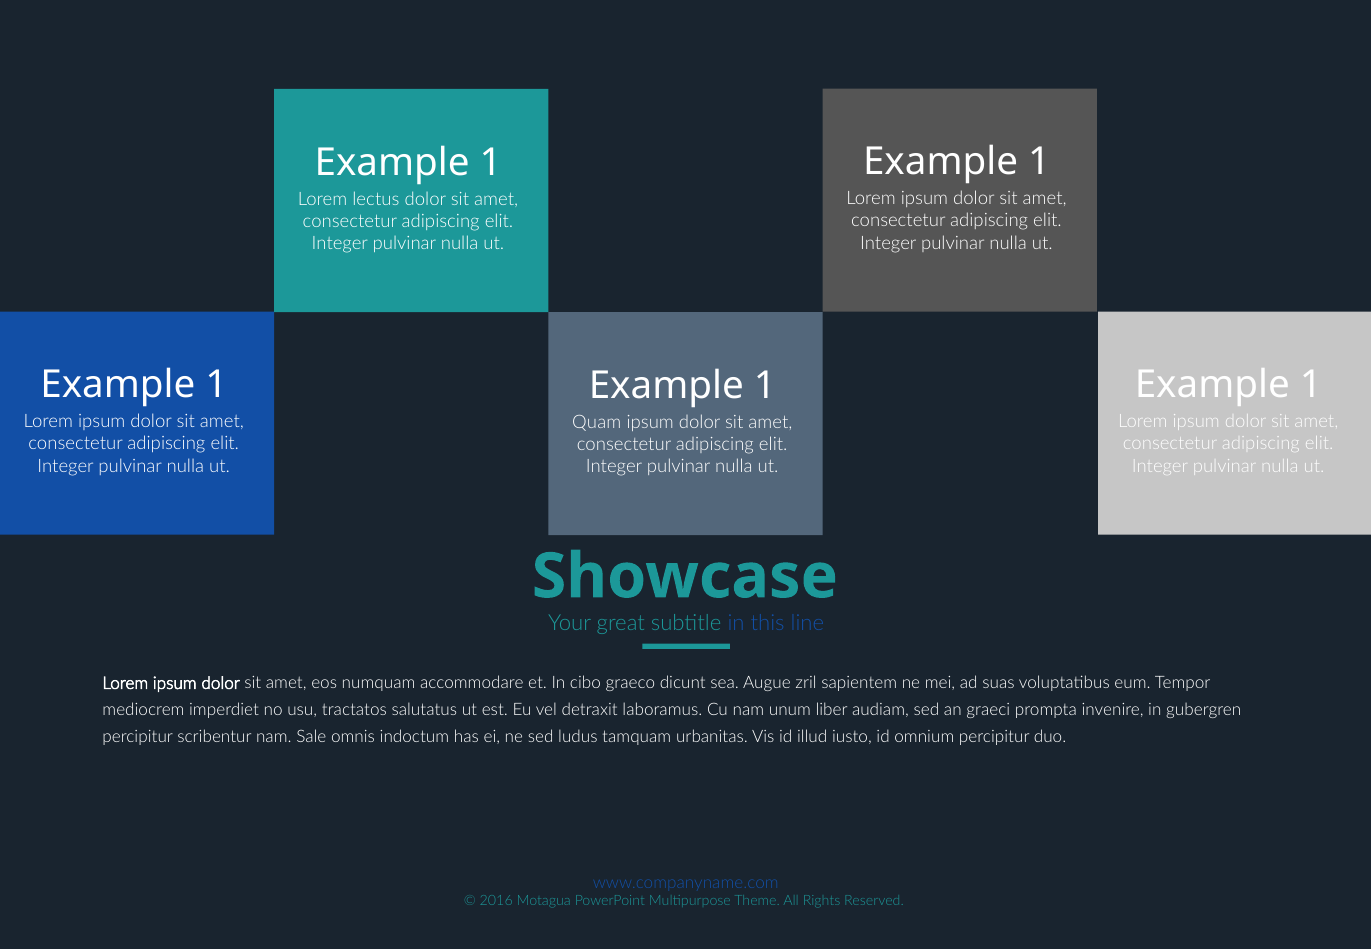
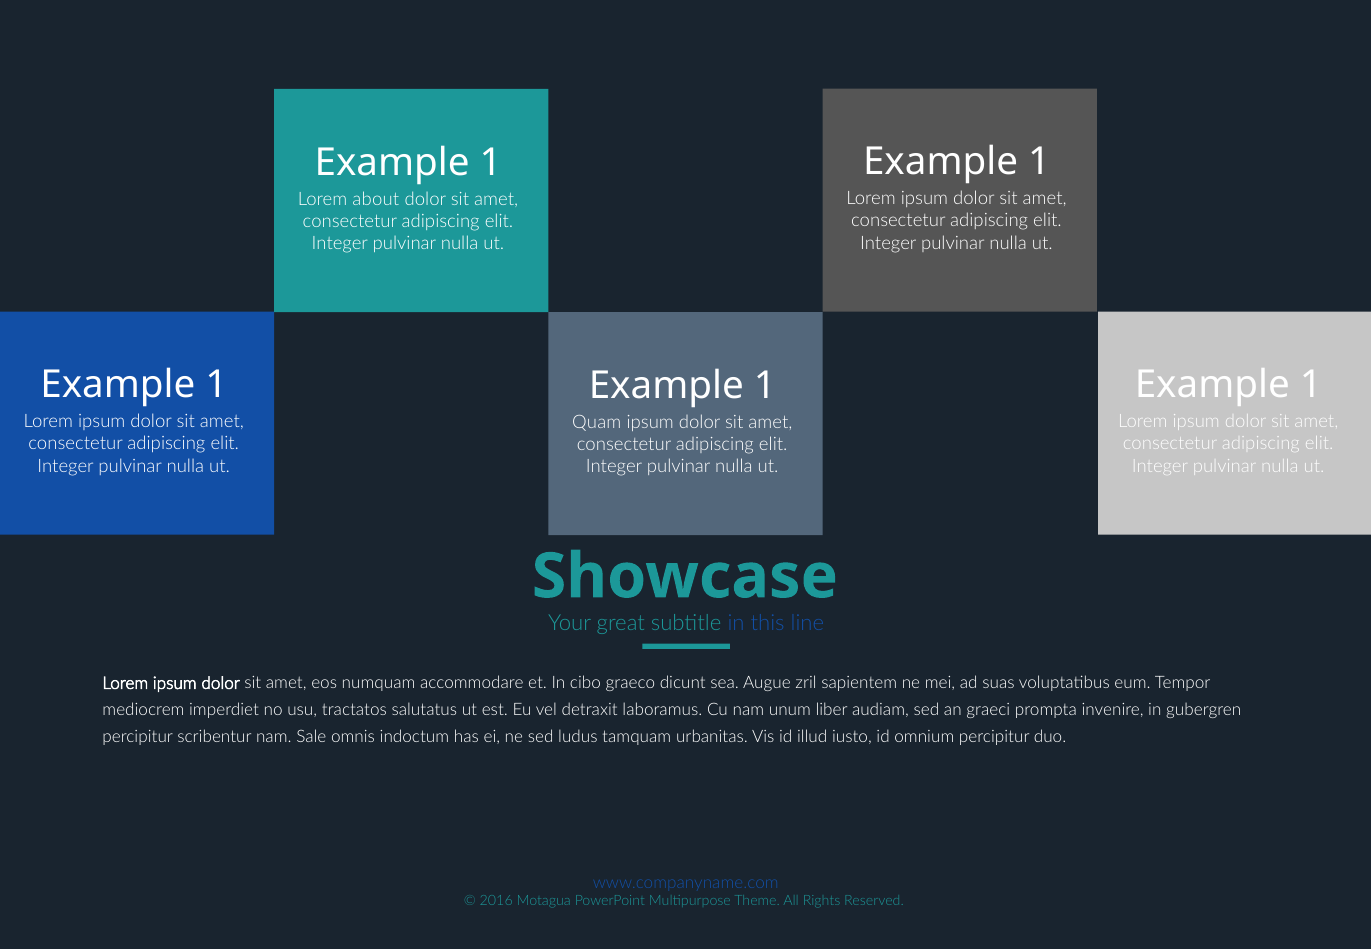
lectus: lectus -> about
